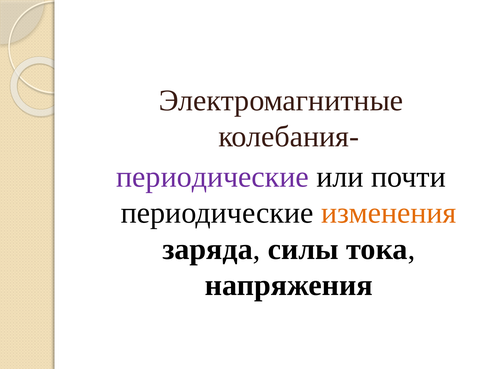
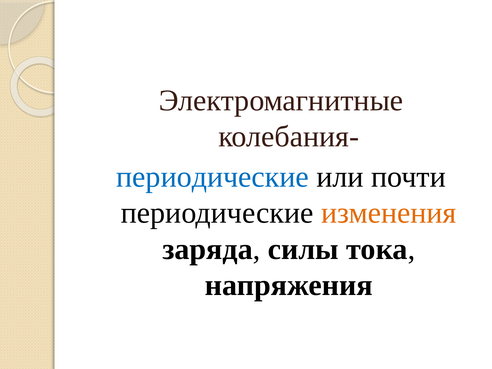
периодические at (213, 177) colour: purple -> blue
